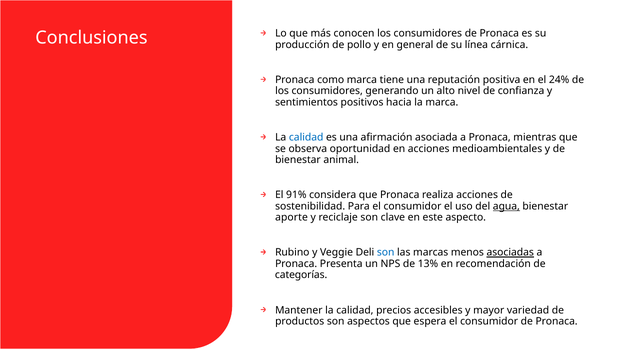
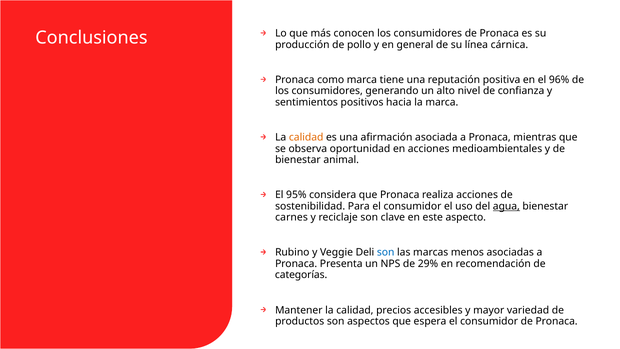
24%: 24% -> 96%
calidad at (306, 137) colour: blue -> orange
91%: 91% -> 95%
aporte: aporte -> carnes
asociadas underline: present -> none
13%: 13% -> 29%
